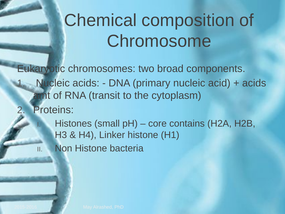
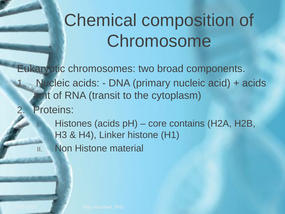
Histones small: small -> acids
bacteria: bacteria -> material
